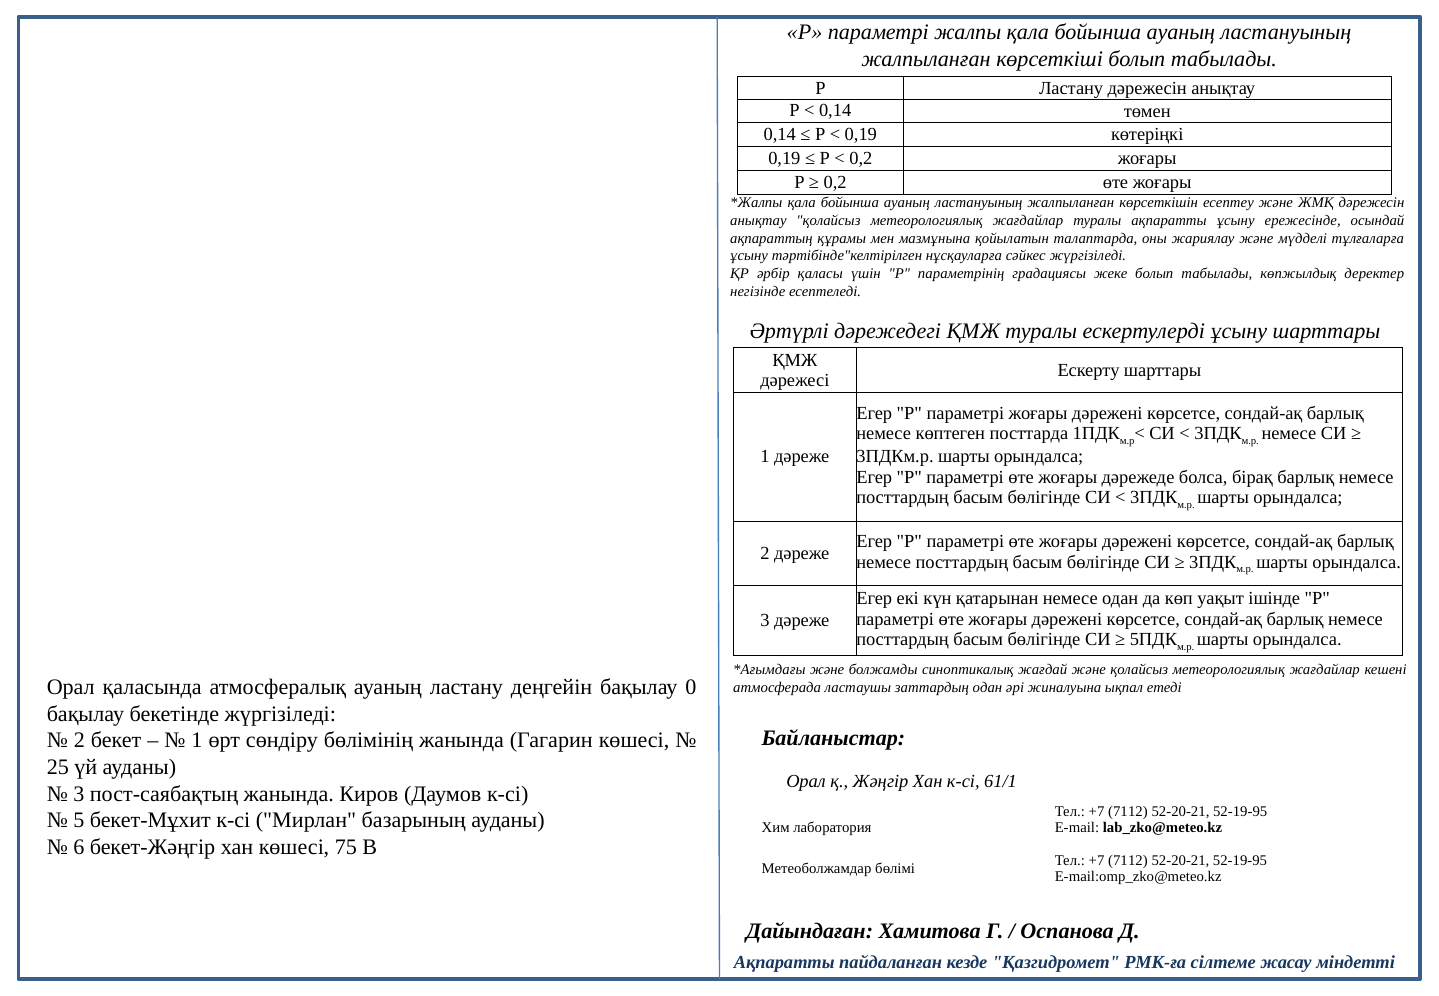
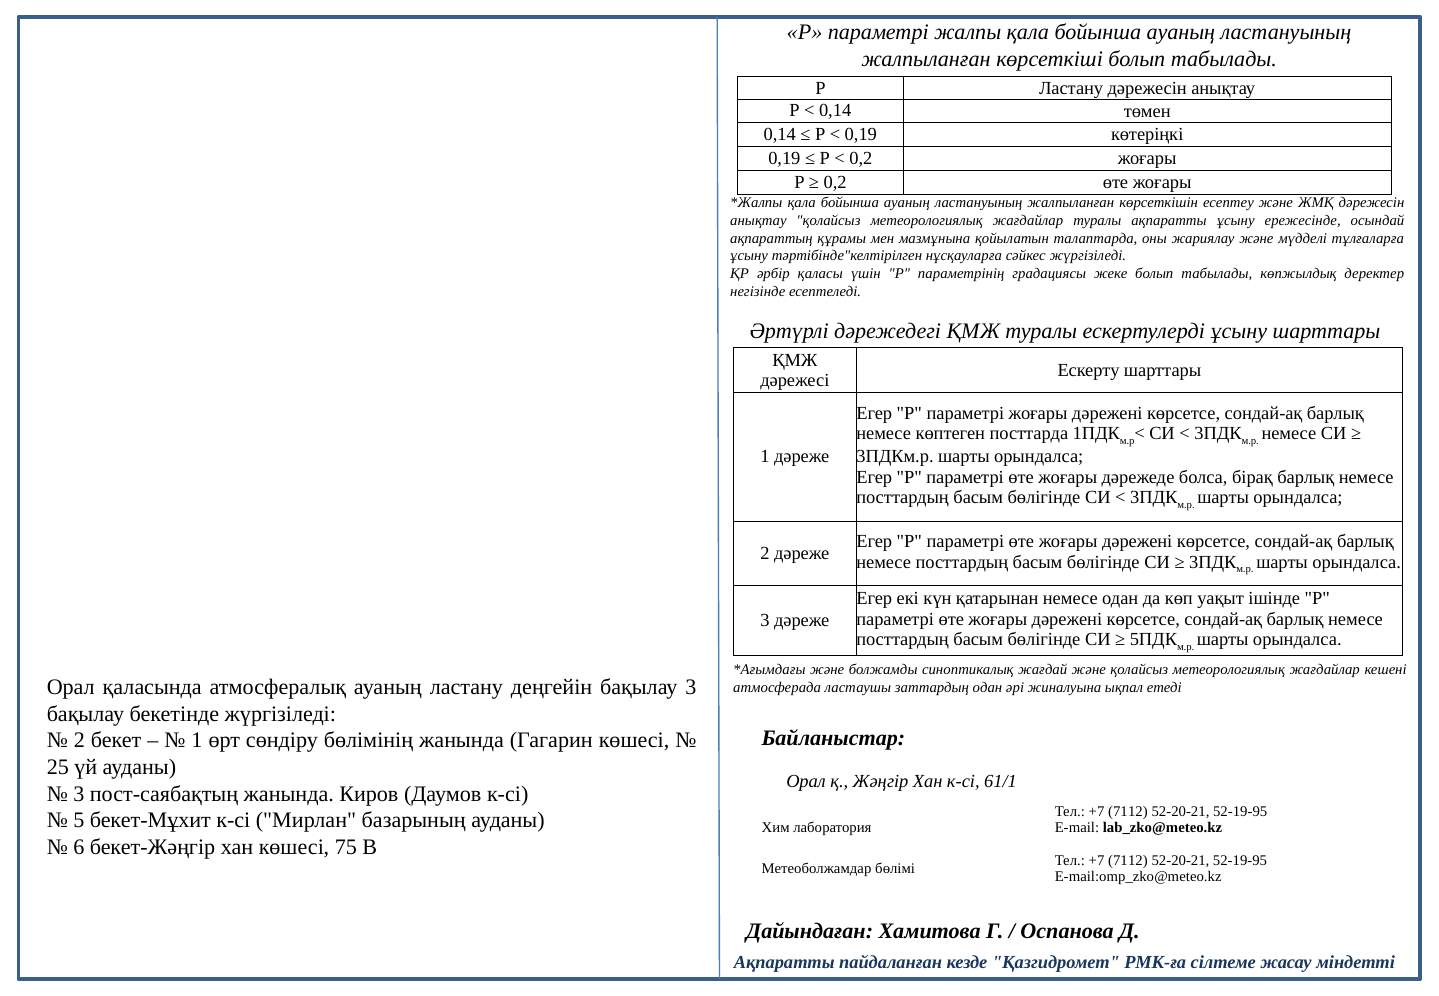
бақылау 0: 0 -> 3
